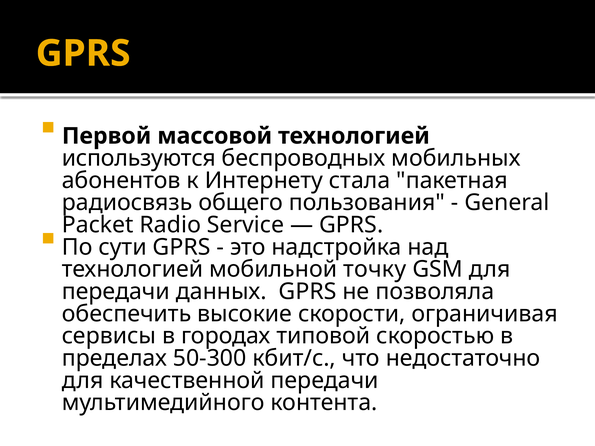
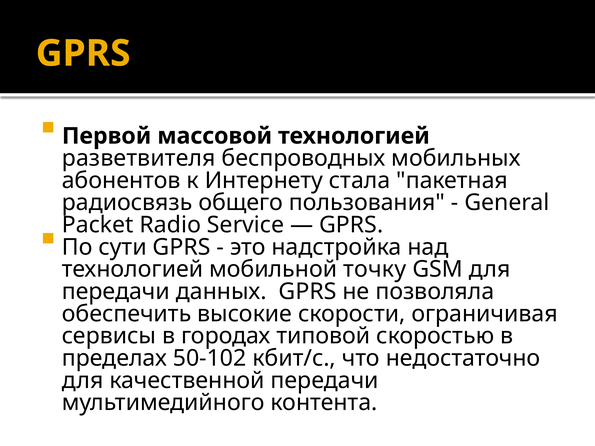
используются: используются -> разветвителя
50-300: 50-300 -> 50-102
